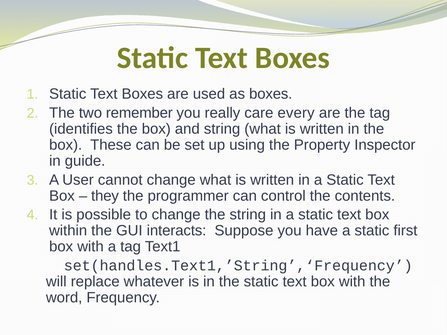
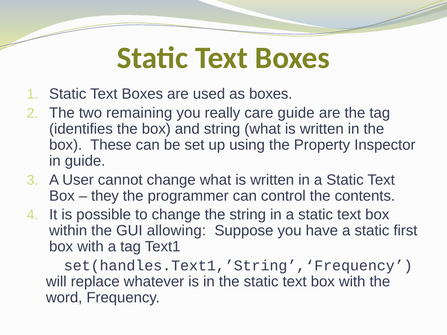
remember: remember -> remaining
care every: every -> guide
interacts: interacts -> allowing
